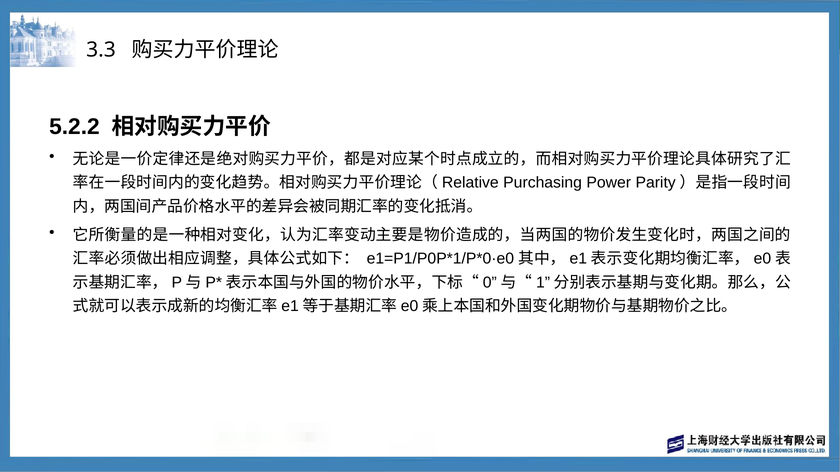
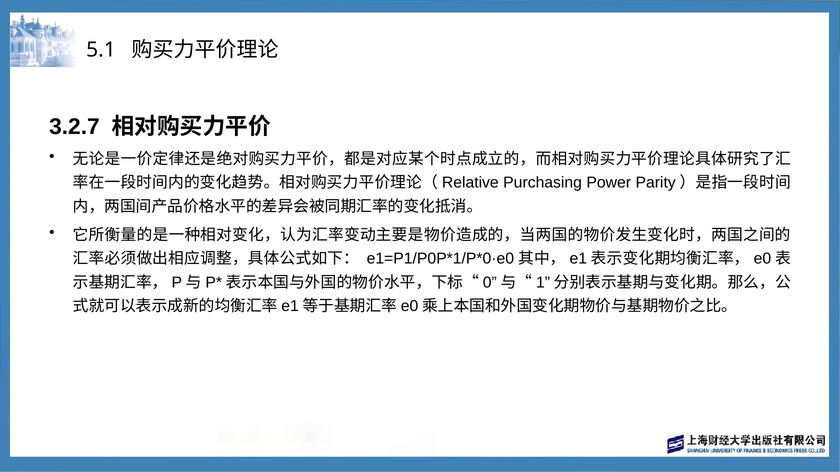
3.3: 3.3 -> 5.1
5.2.2: 5.2.2 -> 3.2.7
